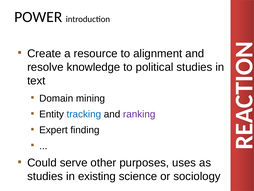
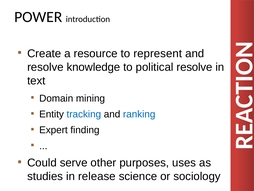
alignment: alignment -> represent
political studies: studies -> resolve
ranking colour: purple -> blue
existing: existing -> release
